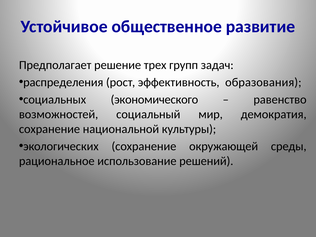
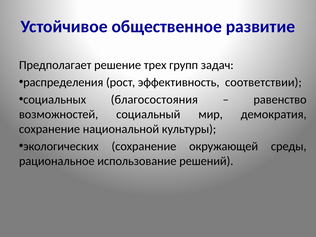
образования: образования -> соответствии
экономического: экономического -> благосостояния
